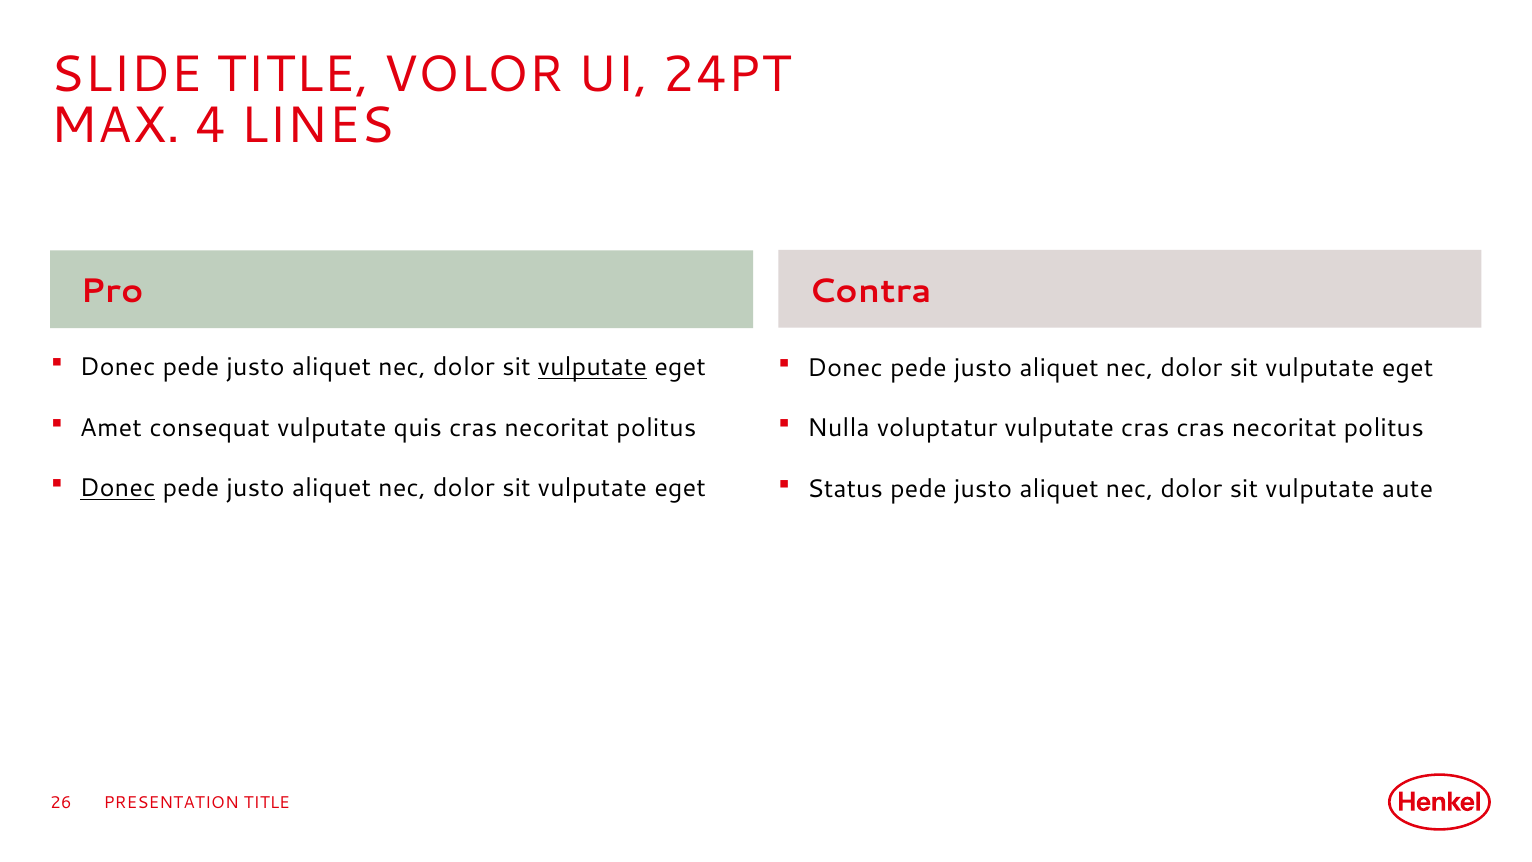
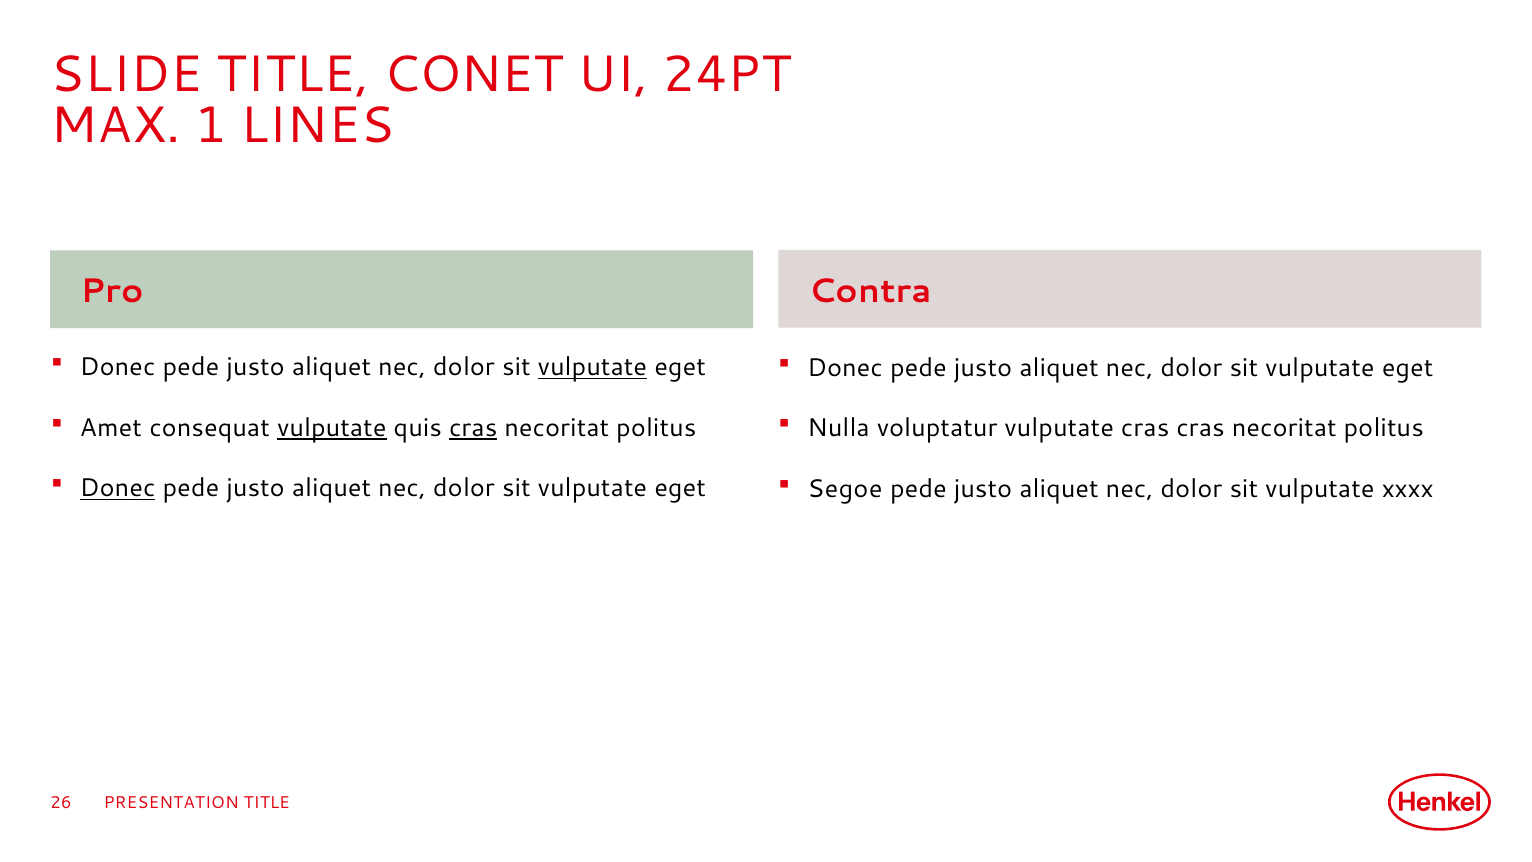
VOLOR: VOLOR -> CONET
4: 4 -> 1
vulputate at (332, 428) underline: none -> present
cras at (473, 428) underline: none -> present
Status: Status -> Segoe
aute: aute -> xxxx
